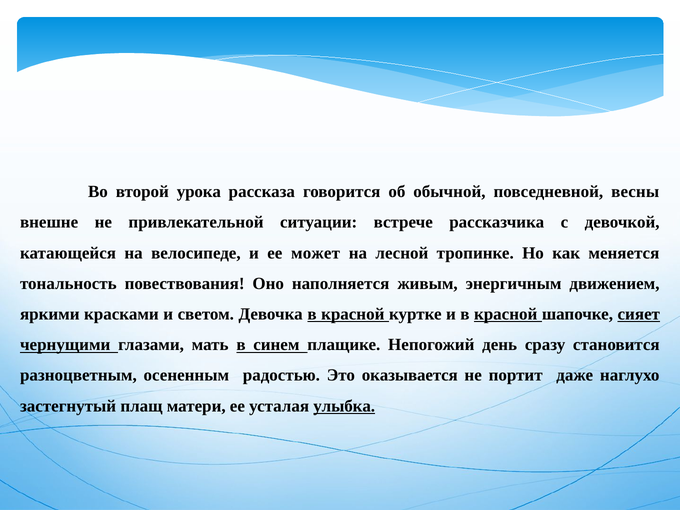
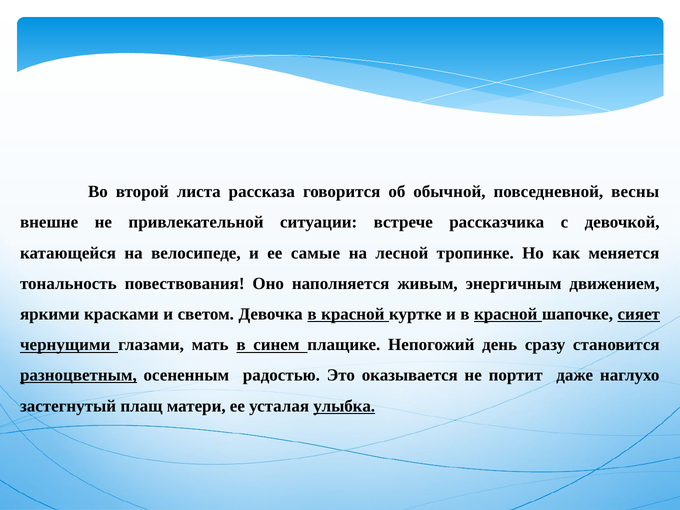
урока: урока -> листа
может: может -> самые
разноцветным underline: none -> present
